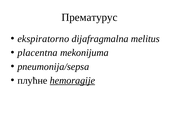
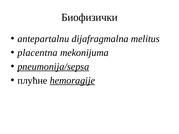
Прематурус: Прематурус -> Биофизички
ekspiratorno: ekspiratorno -> antepartalnu
pneumonija/sepsa underline: none -> present
